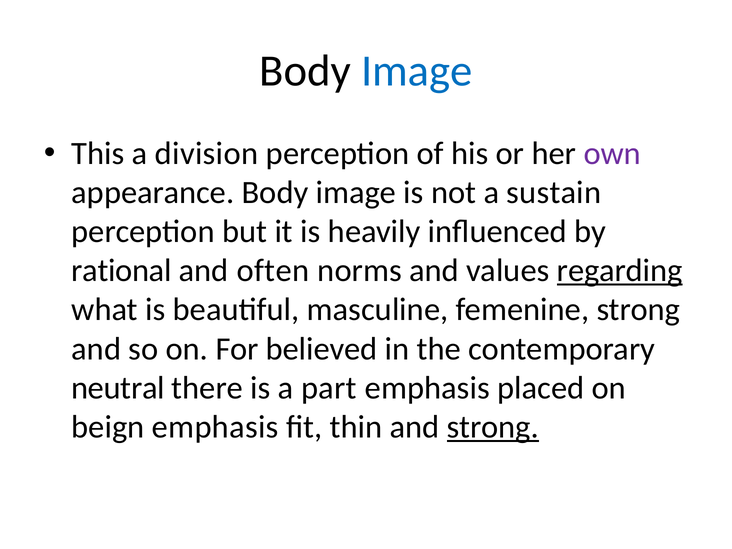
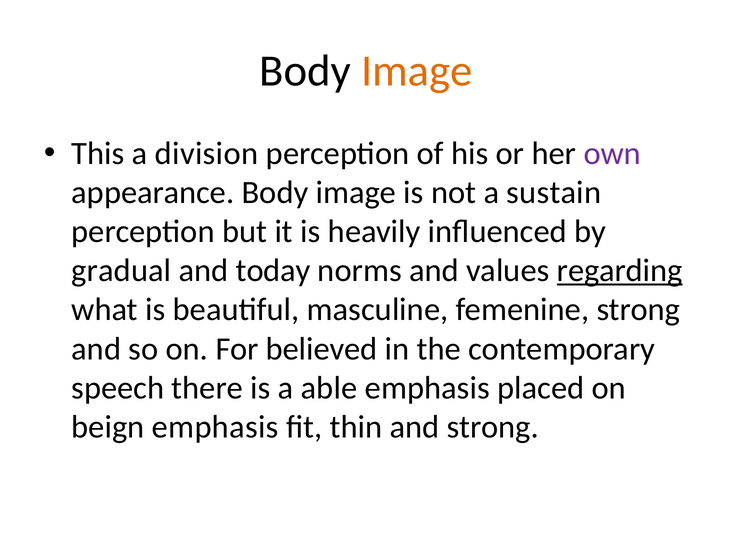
Image at (417, 71) colour: blue -> orange
rational: rational -> gradual
often: often -> today
neutral: neutral -> speech
part: part -> able
strong at (493, 427) underline: present -> none
